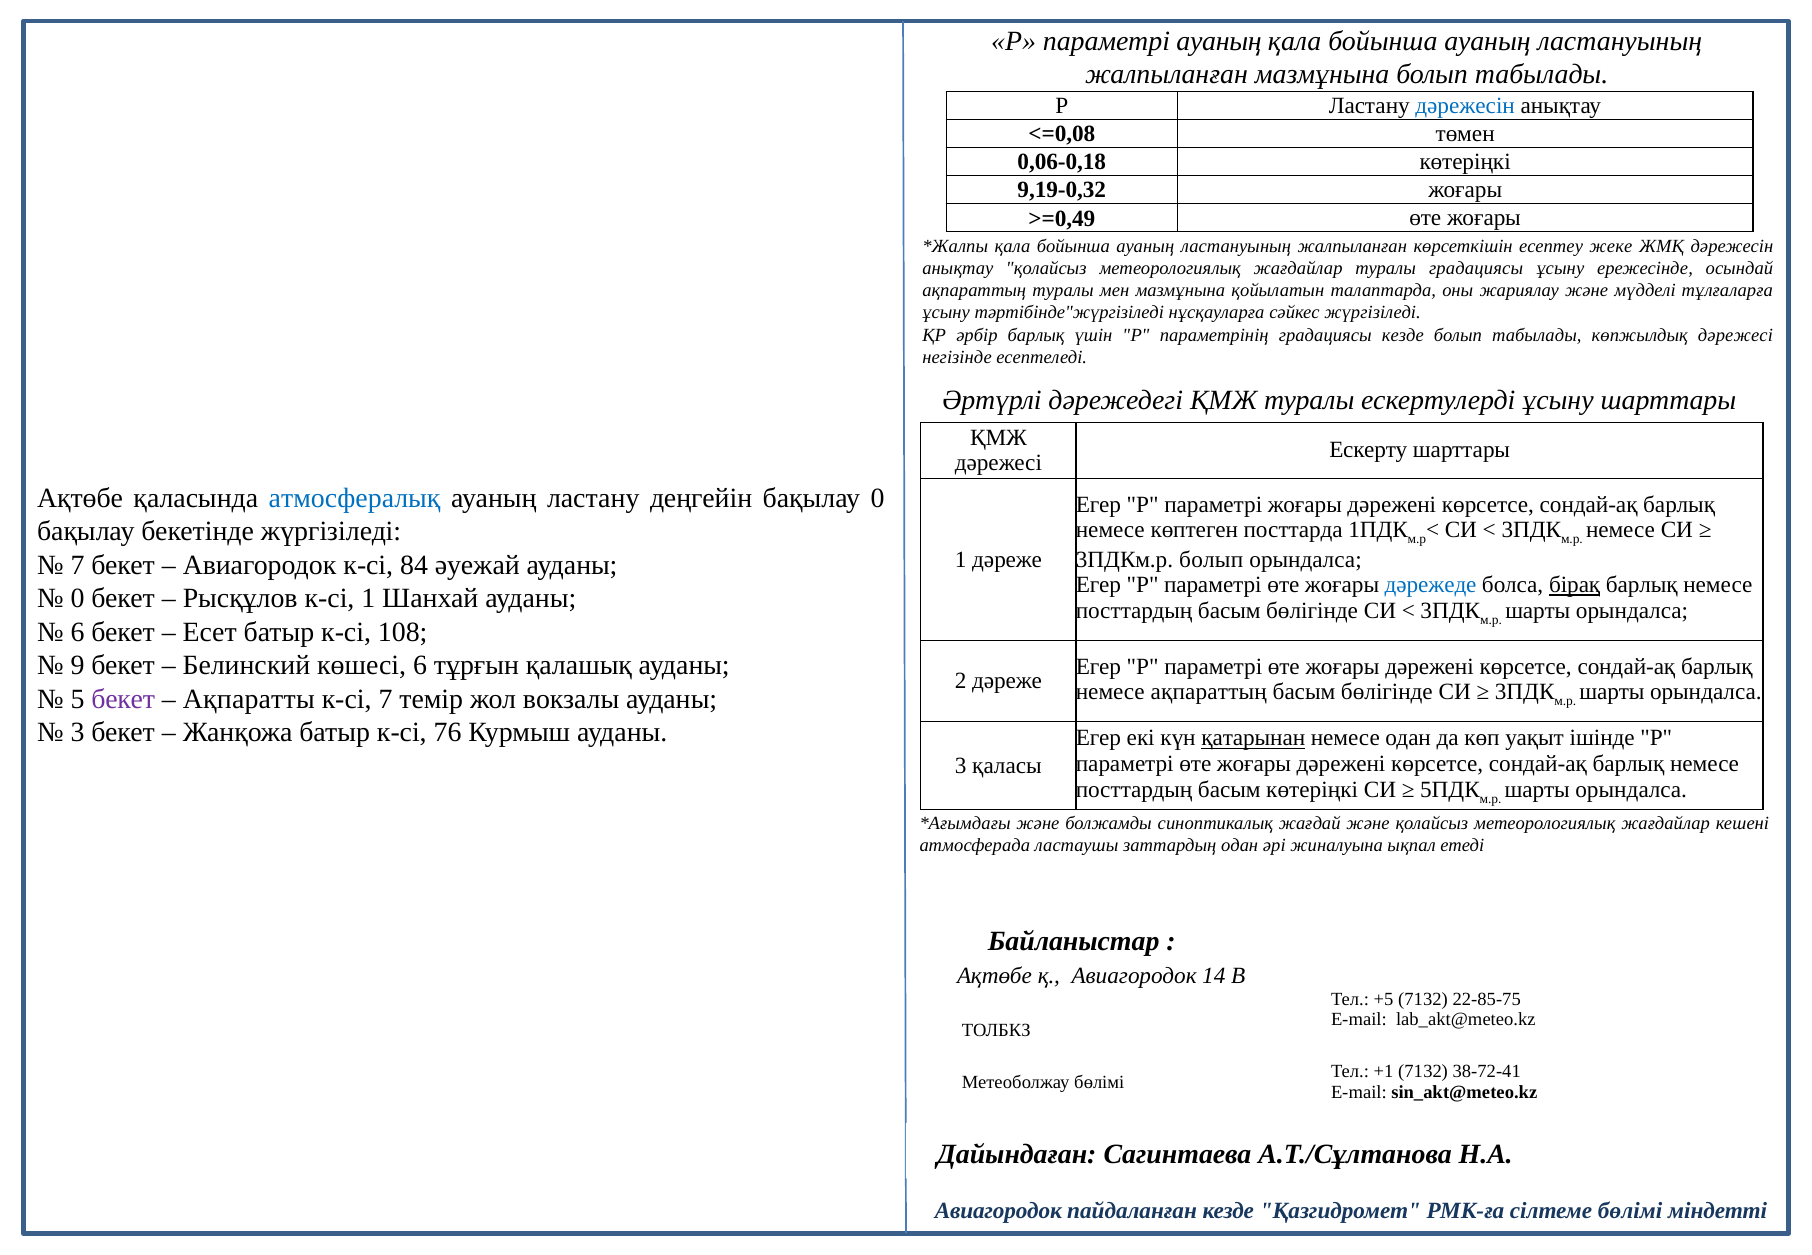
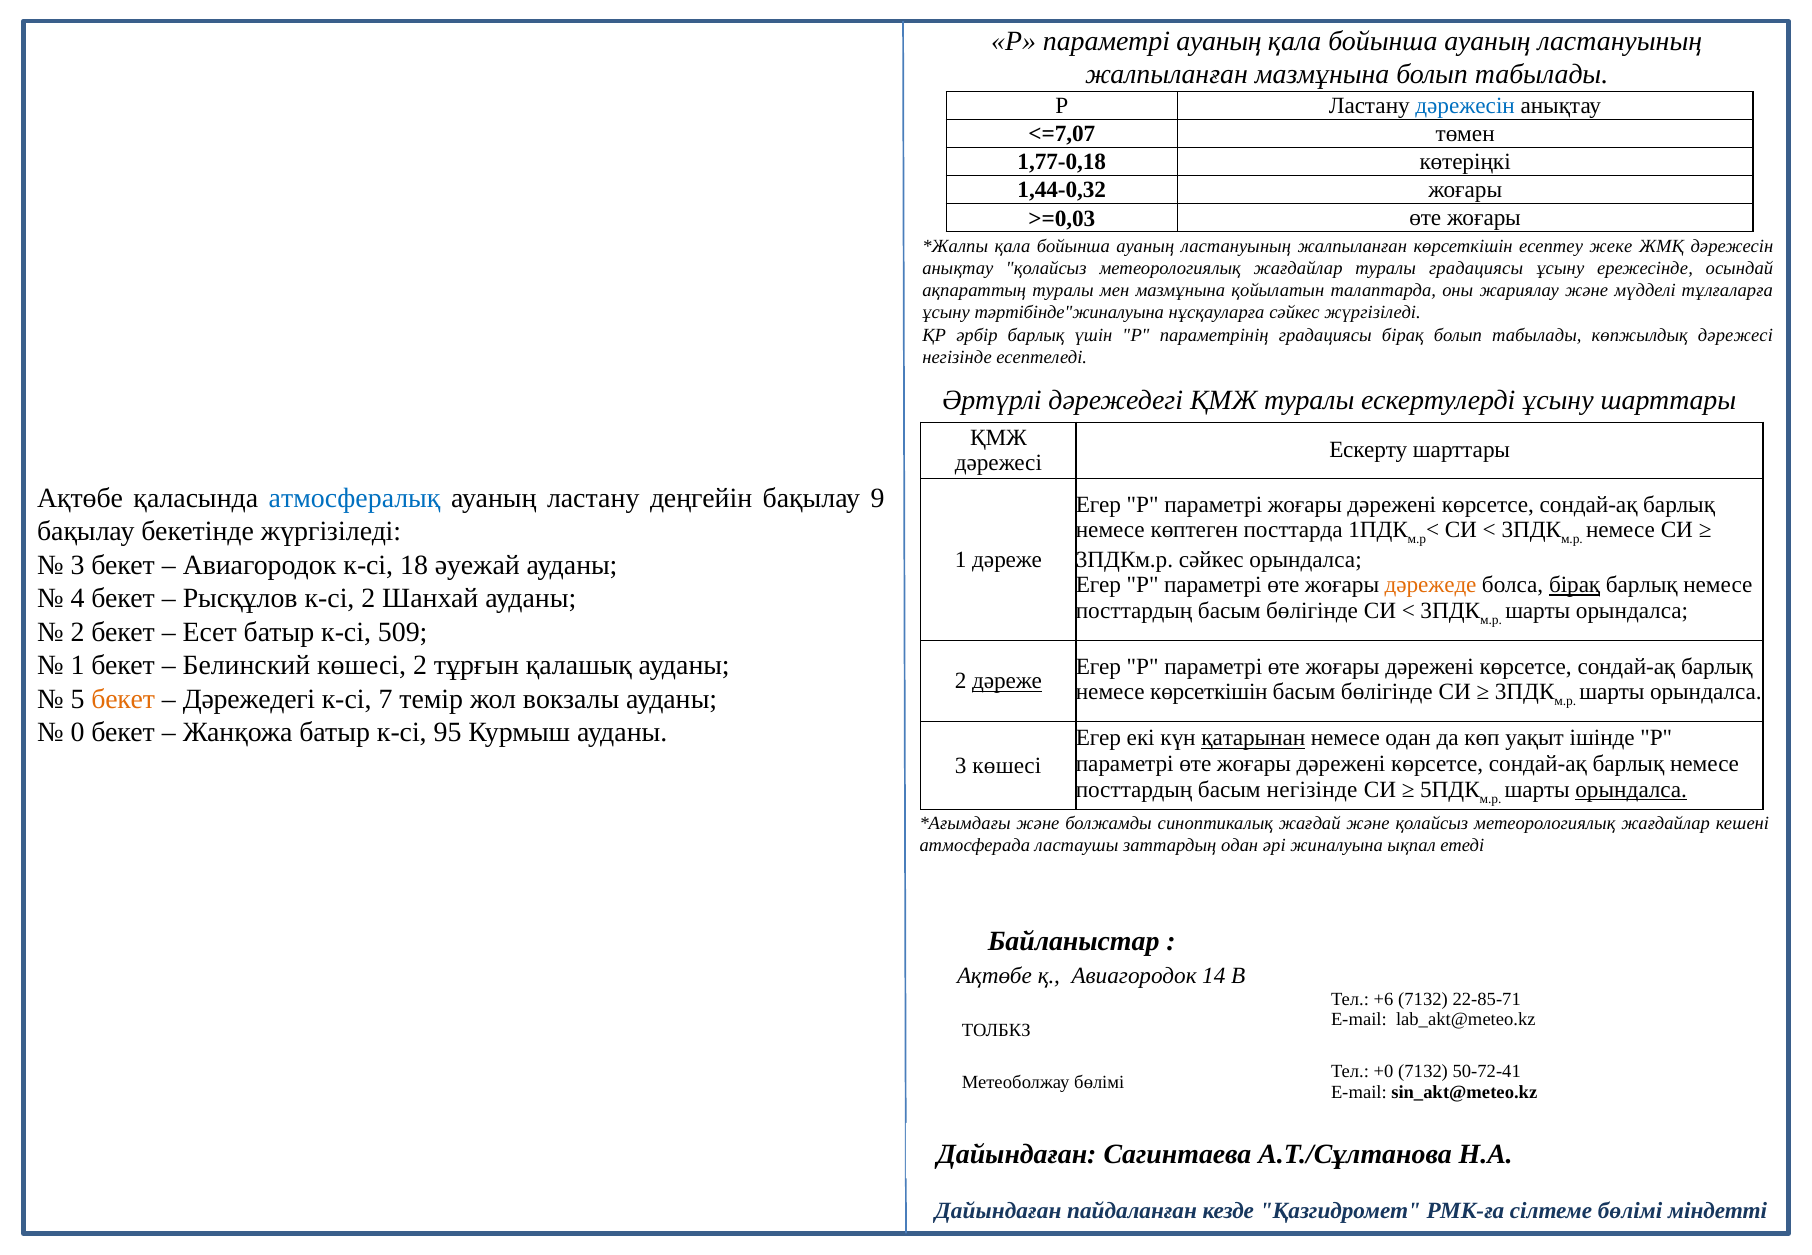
<=0,08: <=0,08 -> <=7,07
0,06-0,18: 0,06-0,18 -> 1,77-0,18
9,19-0,32: 9,19-0,32 -> 1,44-0,32
>=0,49: >=0,49 -> >=0,03
тәртібінде"жүргізіледі: тәртібінде"жүргізіледі -> тәртібінде"жиналуына
градациясы кезде: кезде -> бірақ
бақылау 0: 0 -> 9
3ПДКм.р болып: болып -> сәйкес
7 at (77, 565): 7 -> 3
84: 84 -> 18
дәрежеде colour: blue -> orange
0 at (77, 598): 0 -> 4
к-сі 1: 1 -> 2
6 at (77, 632): 6 -> 2
108: 108 -> 509
9 at (77, 665): 9 -> 1
көшесі 6: 6 -> 2
дәреже at (1007, 681) underline: none -> present
немесе ақпараттың: ақпараттың -> көрсеткішін
бекет at (123, 699) colour: purple -> orange
Ақпаратты at (249, 699): Ақпаратты -> Дәрежедегі
3 at (77, 732): 3 -> 0
76: 76 -> 95
3 қаласы: қаласы -> көшесі
басым көтеріңкі: көтеріңкі -> негізінде
орындалса at (1631, 789) underline: none -> present
+5: +5 -> +6
22-85-75: 22-85-75 -> 22-85-71
+1: +1 -> +0
38-72-41: 38-72-41 -> 50-72-41
Авиагородок at (998, 1210): Авиагородок -> Дайындаған
